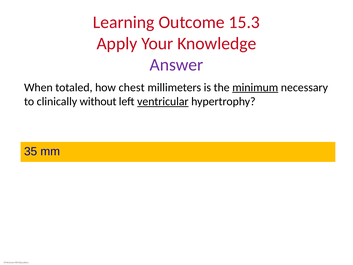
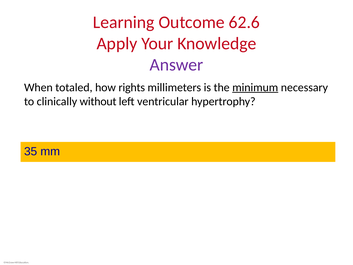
15.3: 15.3 -> 62.6
chest: chest -> rights
ventricular underline: present -> none
